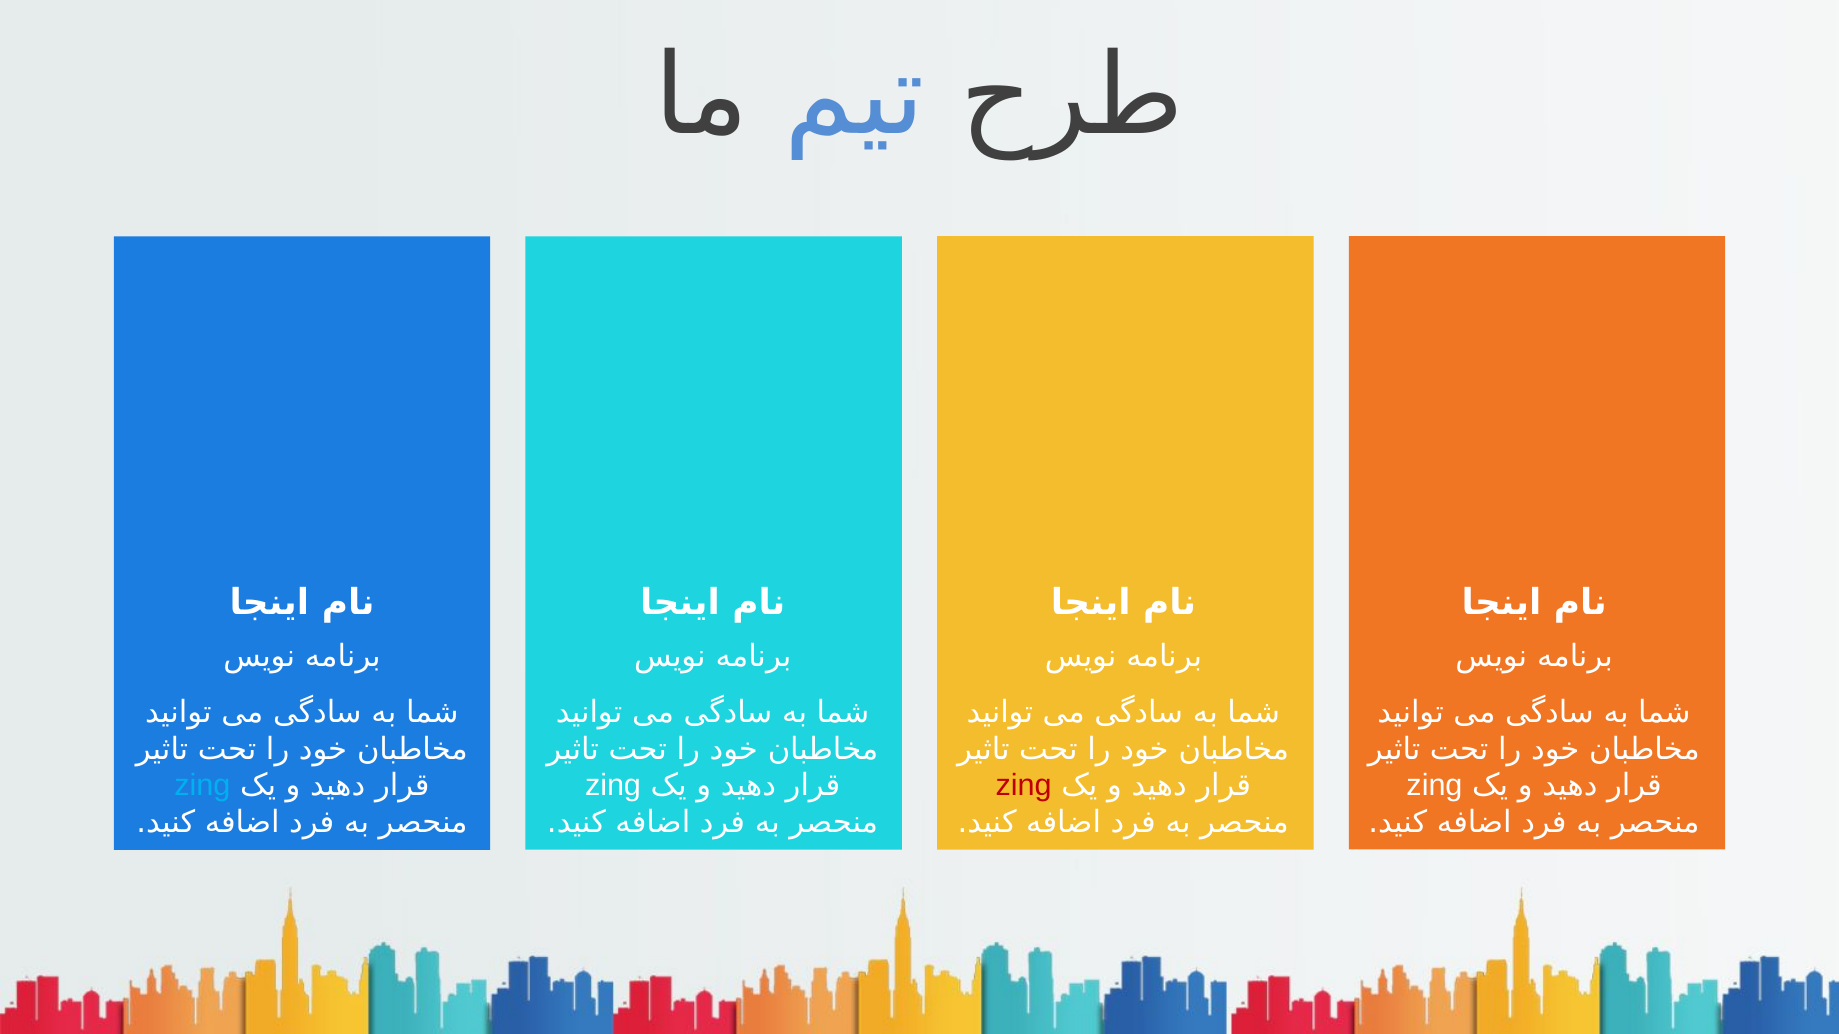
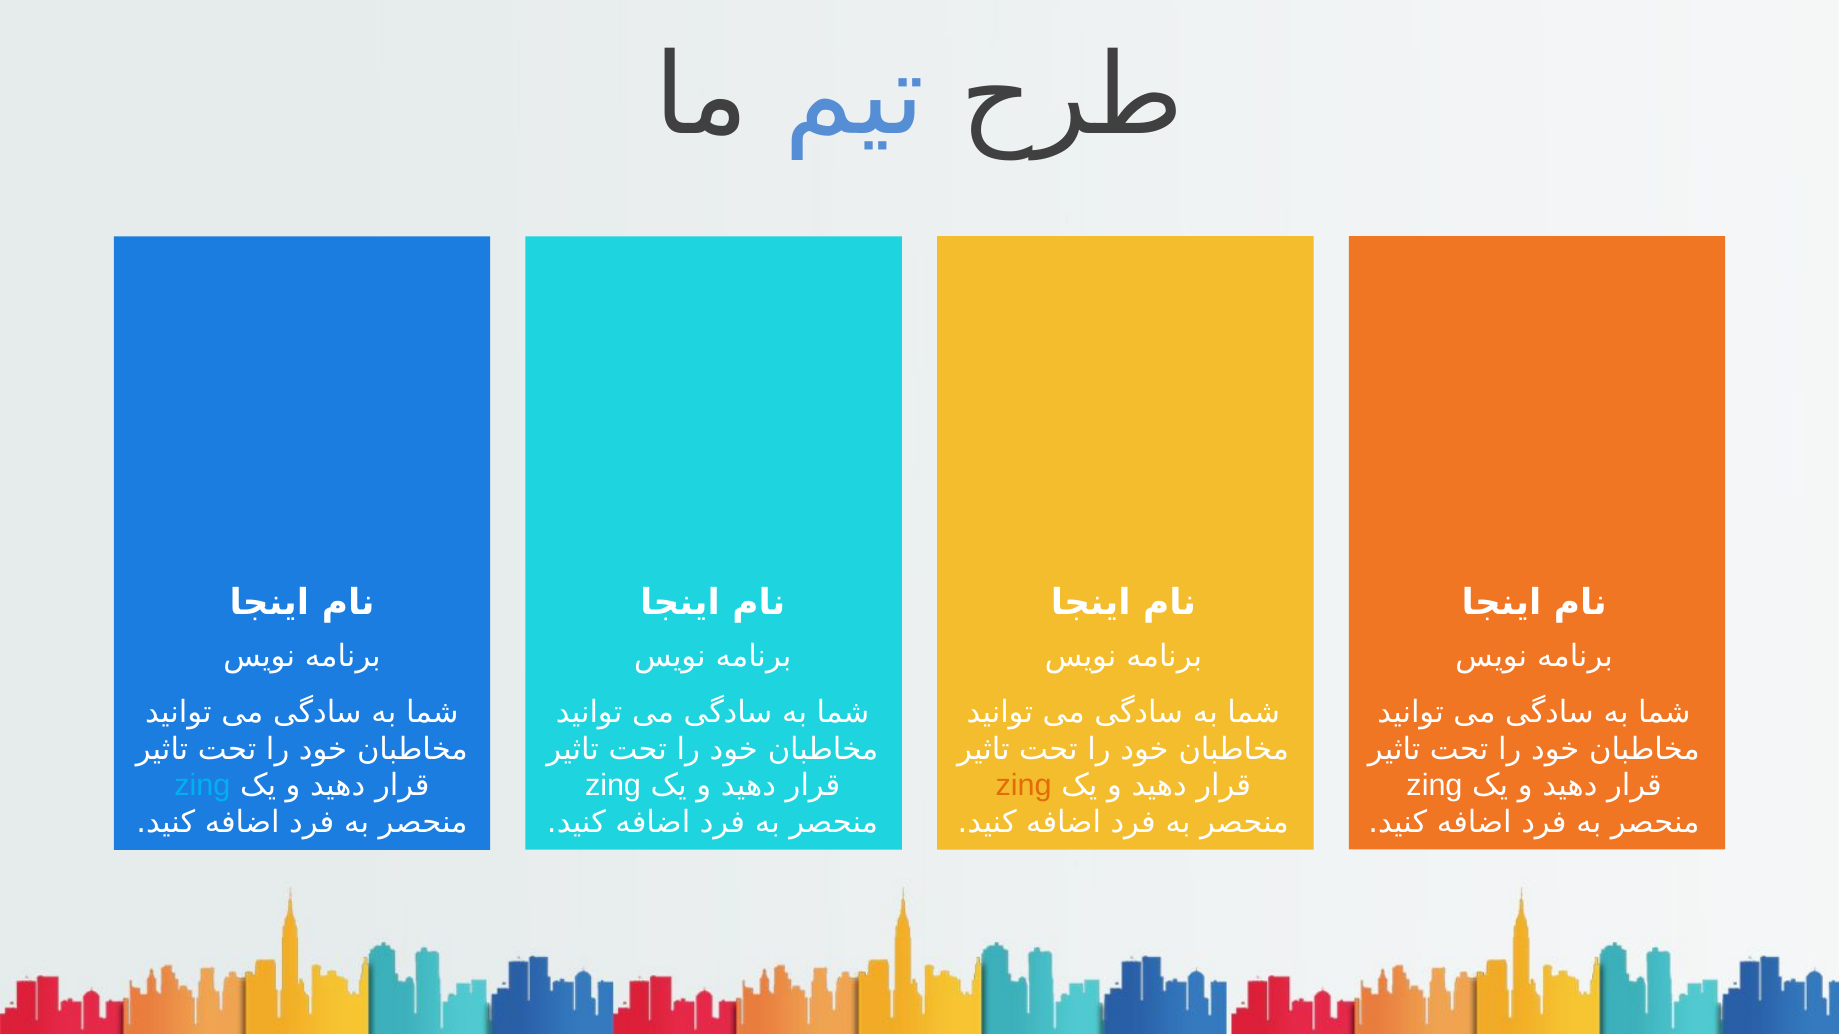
zing at (1024, 786) colour: red -> orange
